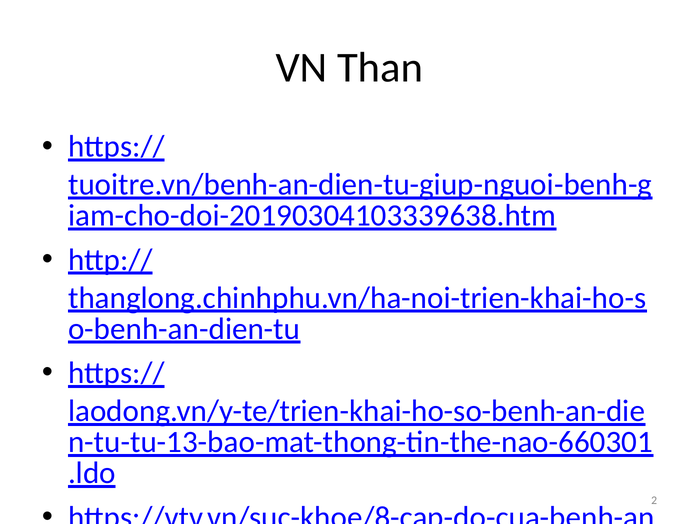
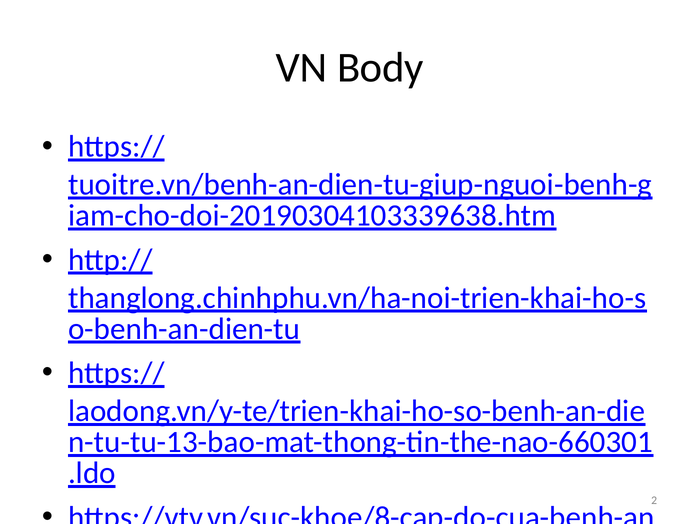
Than: Than -> Body
